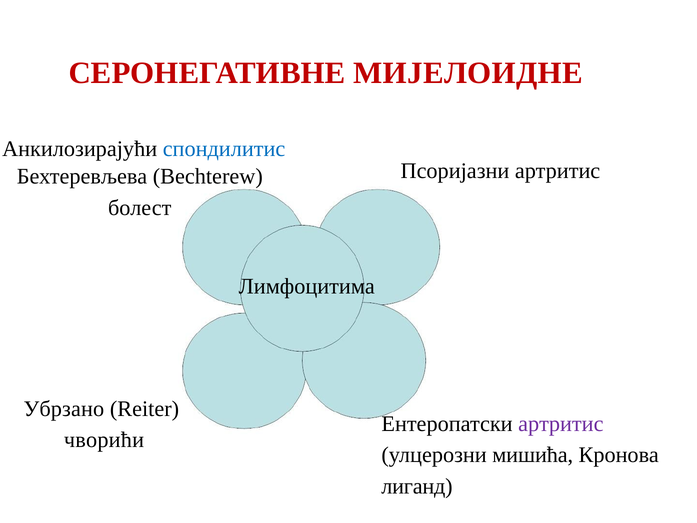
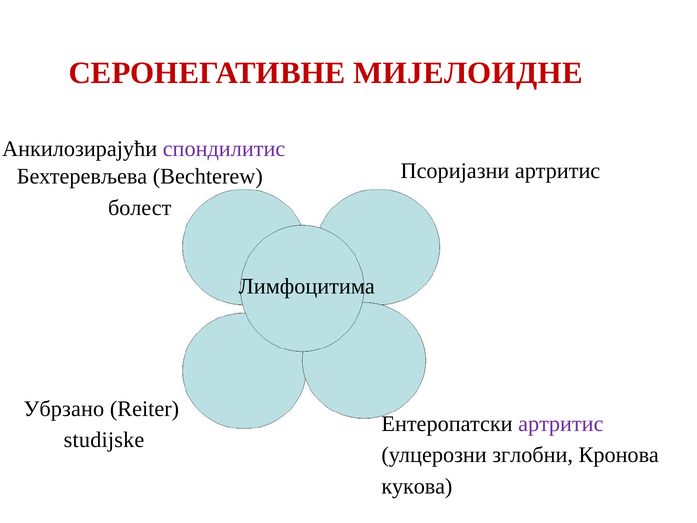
спондилитис colour: blue -> purple
чворићи: чворићи -> studijske
мишића: мишића -> зглобни
лиганд: лиганд -> кукова
